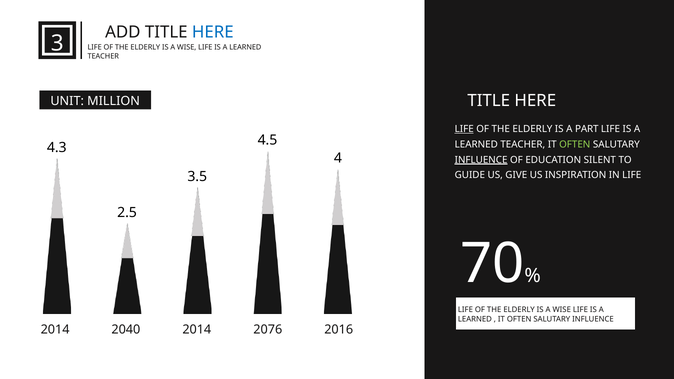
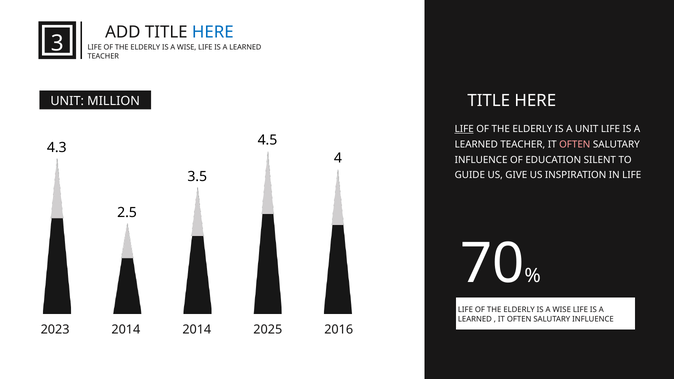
A PART: PART -> UNIT
OFTEN at (575, 144) colour: light green -> pink
INFLUENCE at (481, 160) underline: present -> none
2014 at (55, 330): 2014 -> 2023
2040 at (126, 330): 2040 -> 2014
2076: 2076 -> 2025
